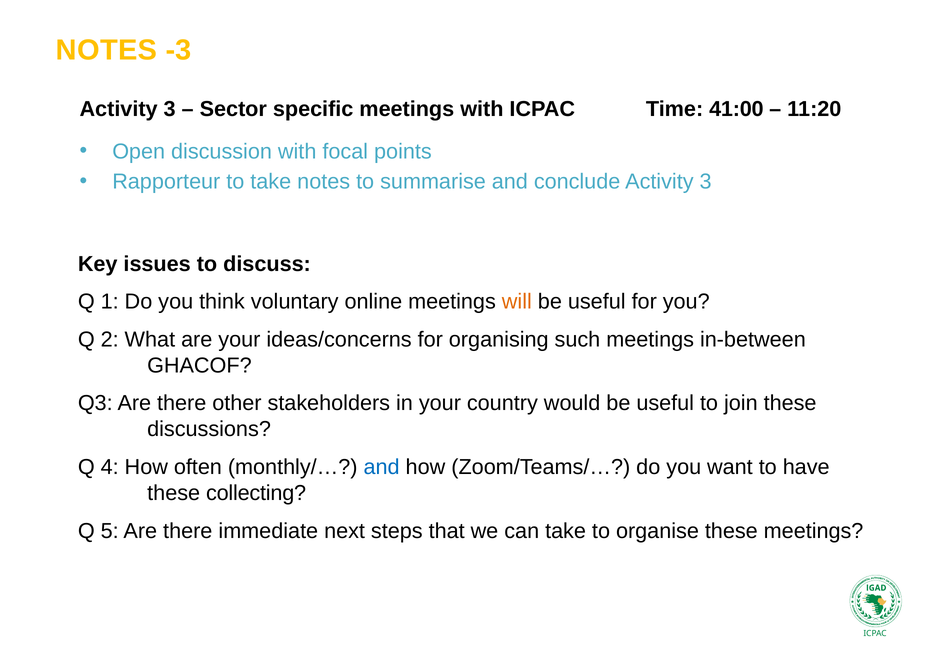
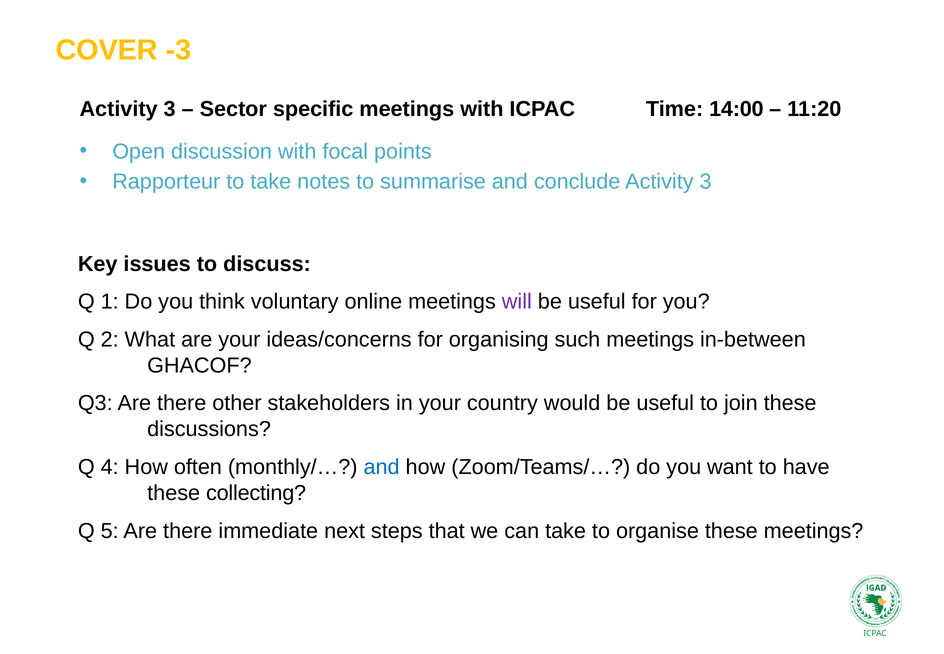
NOTES at (107, 50): NOTES -> COVER
41:00: 41:00 -> 14:00
will colour: orange -> purple
